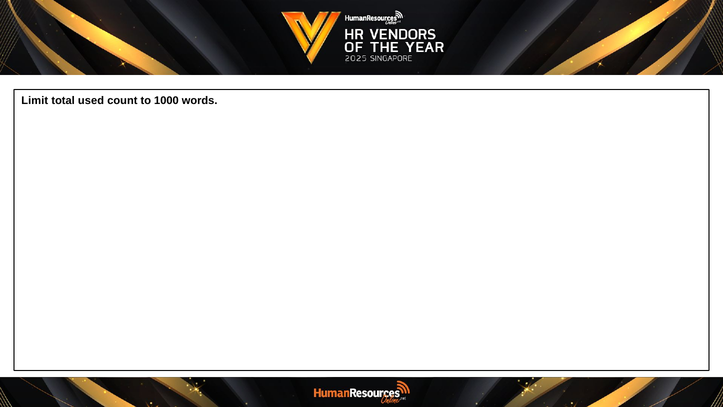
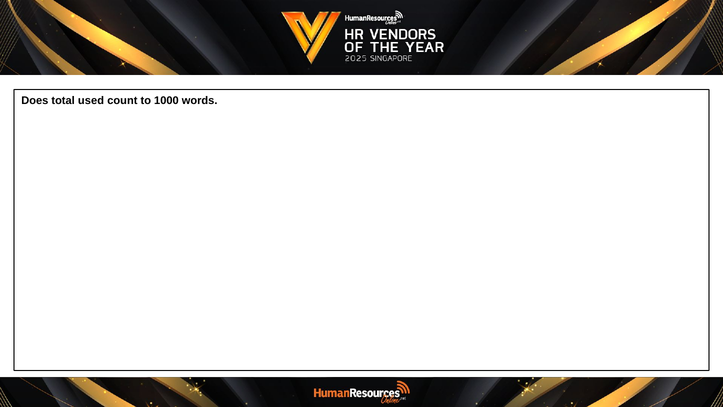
Limit: Limit -> Does
